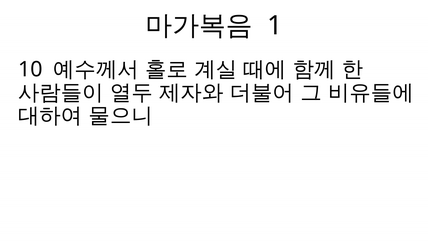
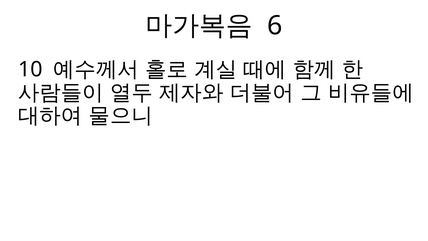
1: 1 -> 6
